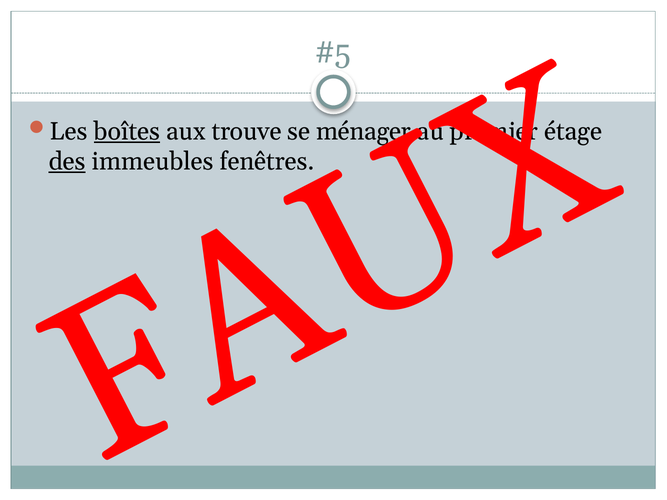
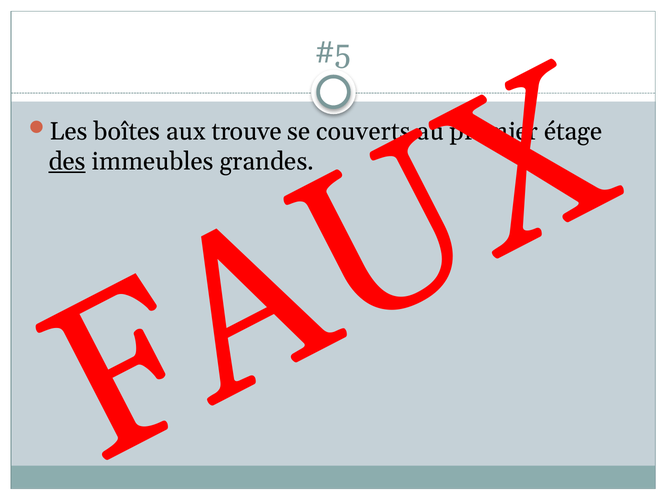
boîtes underline: present -> none
ménager: ménager -> couverts
fenêtres: fenêtres -> grandes
